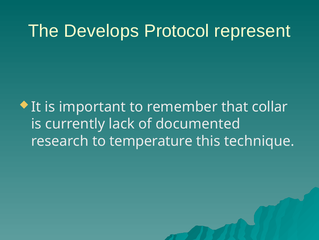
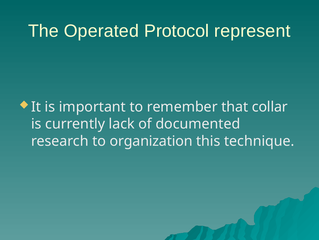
Develops: Develops -> Operated
temperature: temperature -> organization
